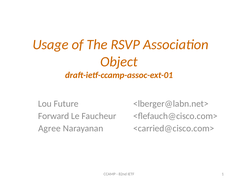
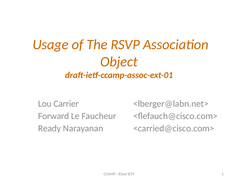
Future: Future -> Carrier
Agree: Agree -> Ready
